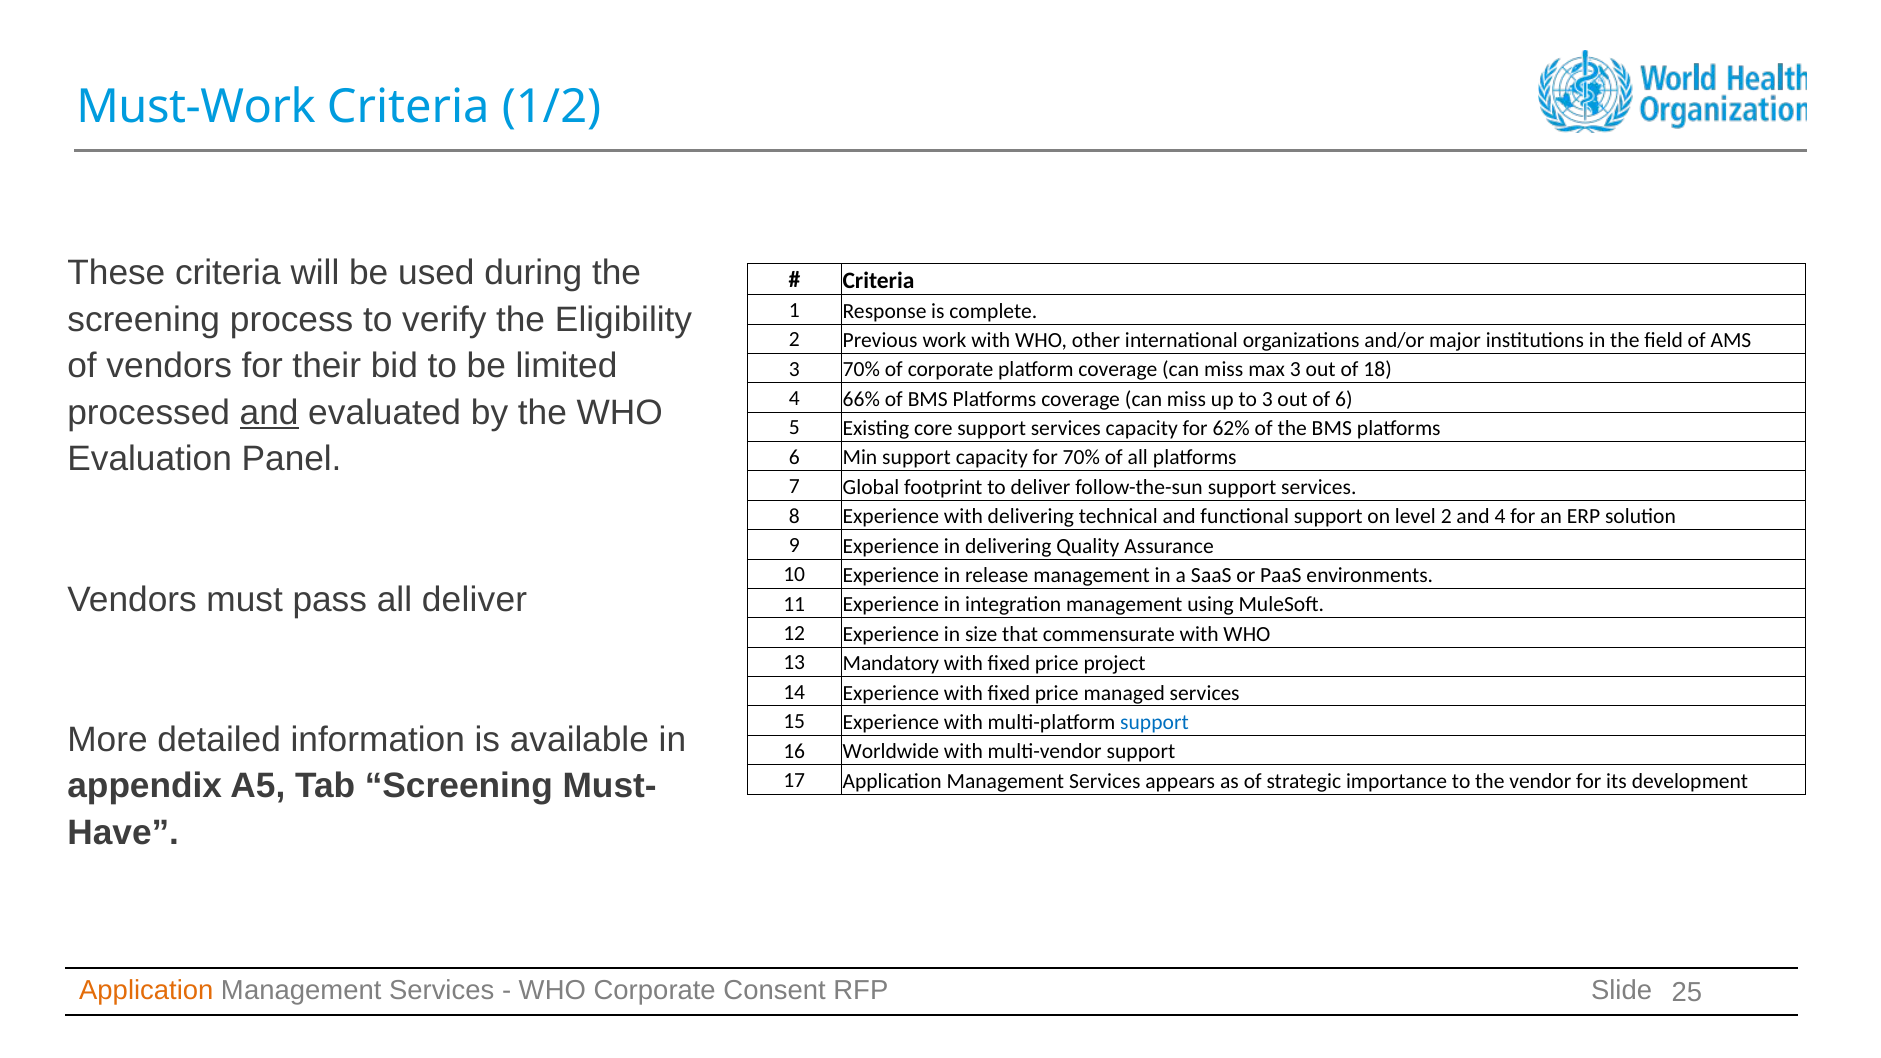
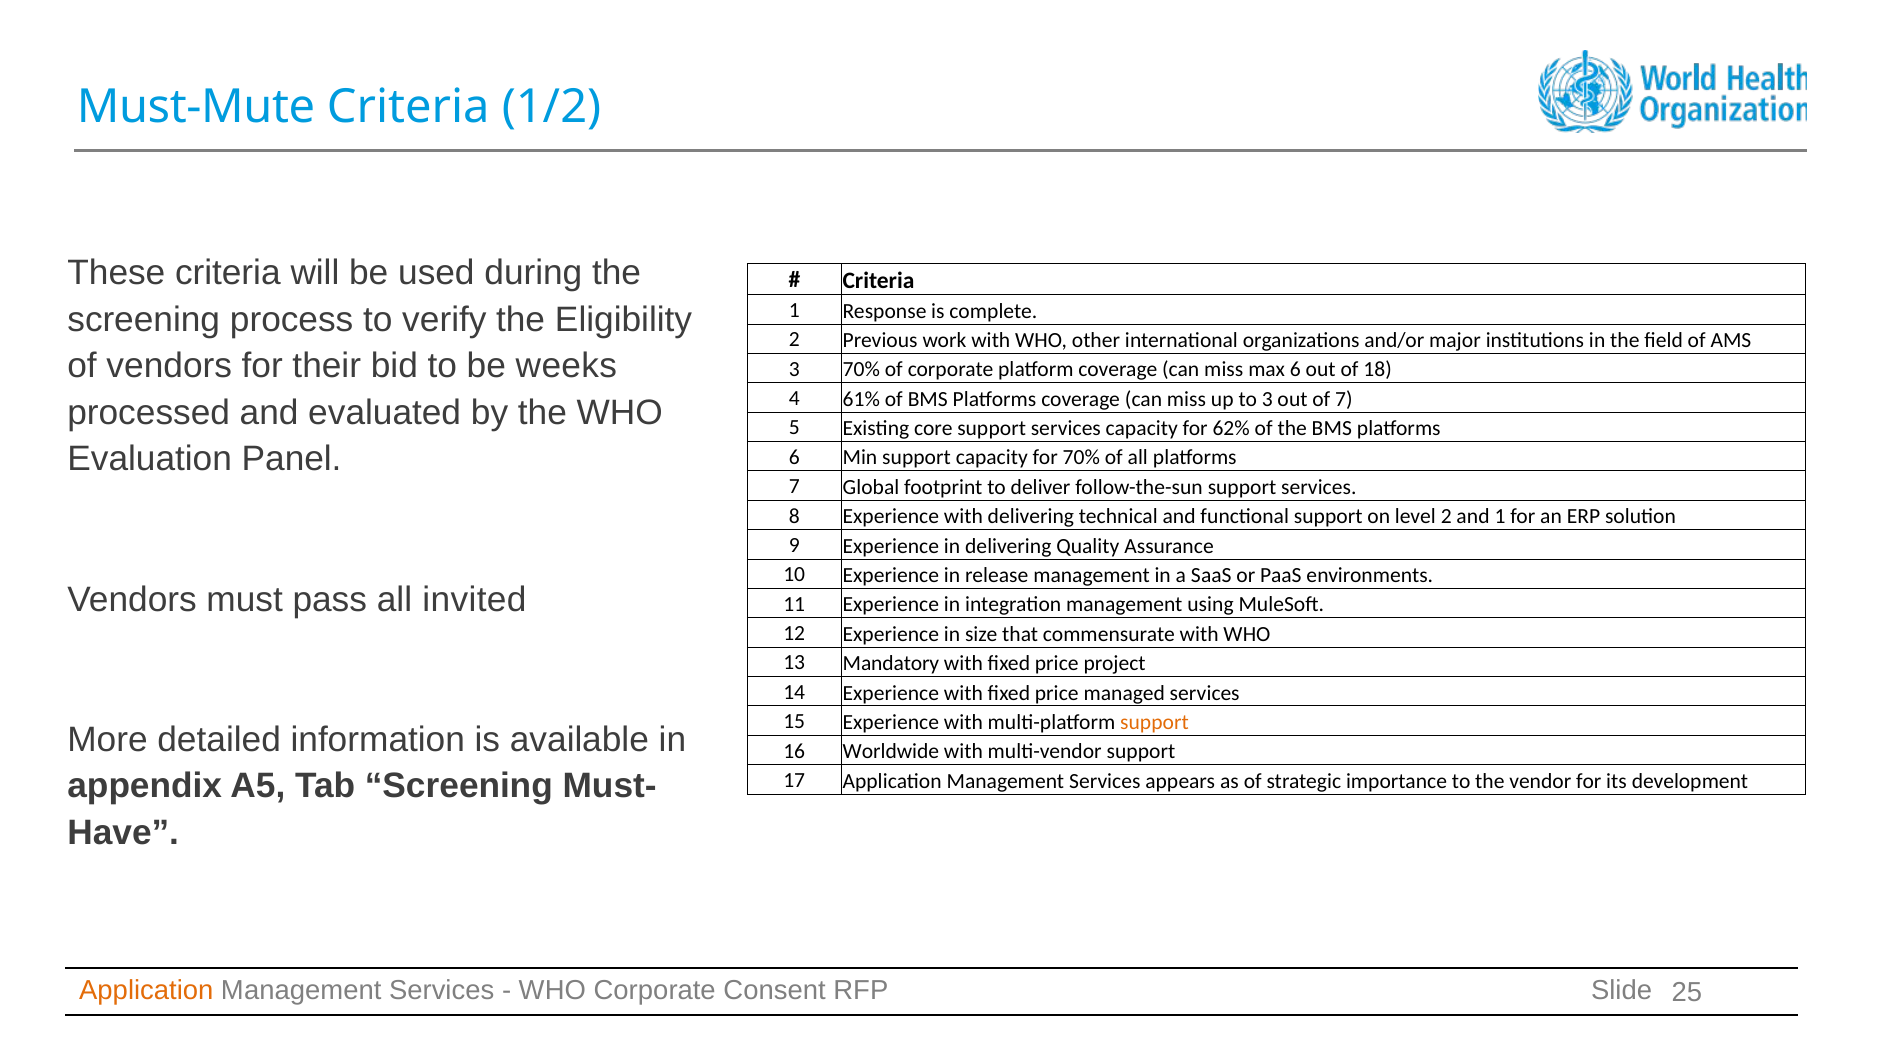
Must-Work: Must-Work -> Must-Mute
limited: limited -> weeks
max 3: 3 -> 6
66%: 66% -> 61%
of 6: 6 -> 7
and at (269, 413) underline: present -> none
and 4: 4 -> 1
all deliver: deliver -> invited
support at (1154, 722) colour: blue -> orange
